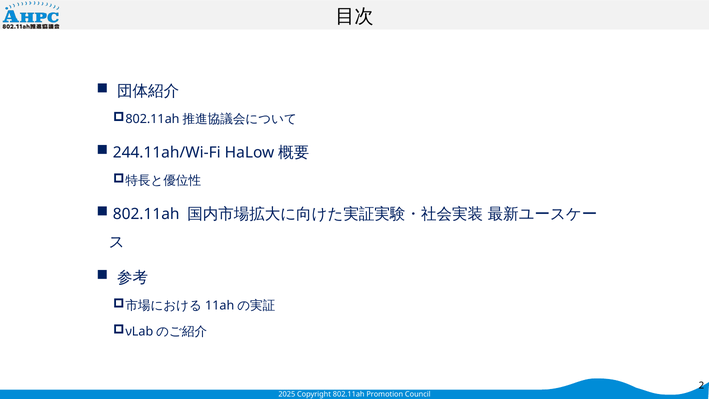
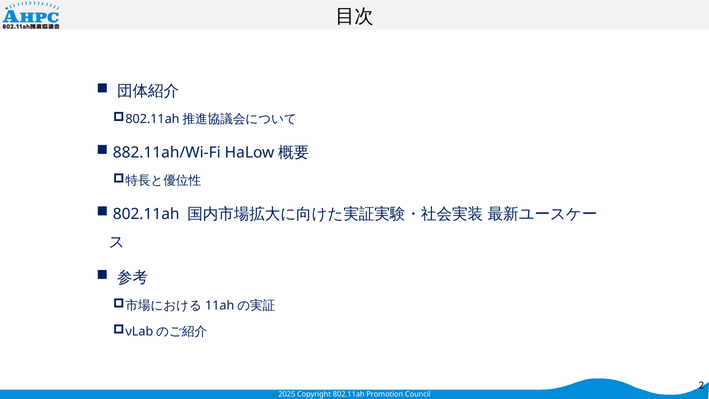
244.11ah/Wi-Fi: 244.11ah/Wi-Fi -> 882.11ah/Wi-Fi
